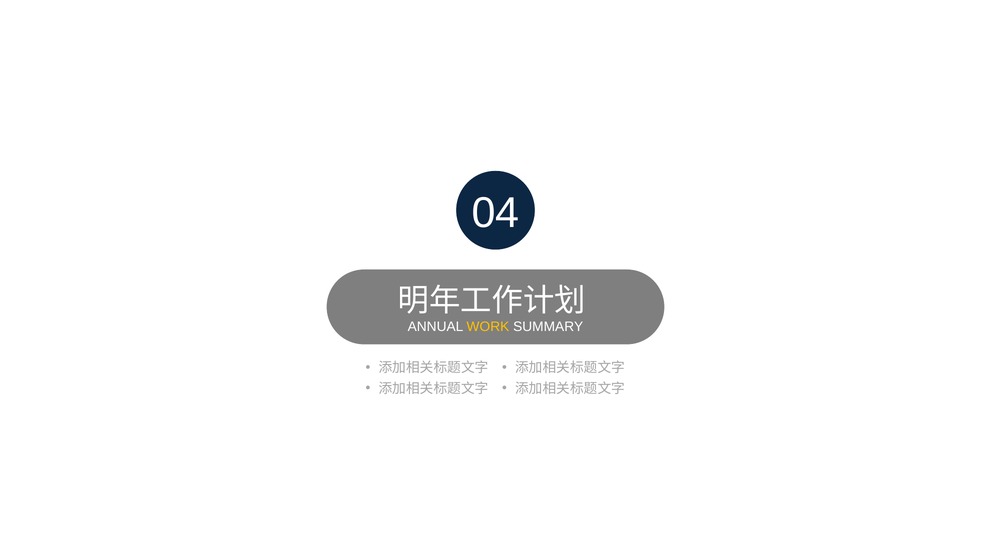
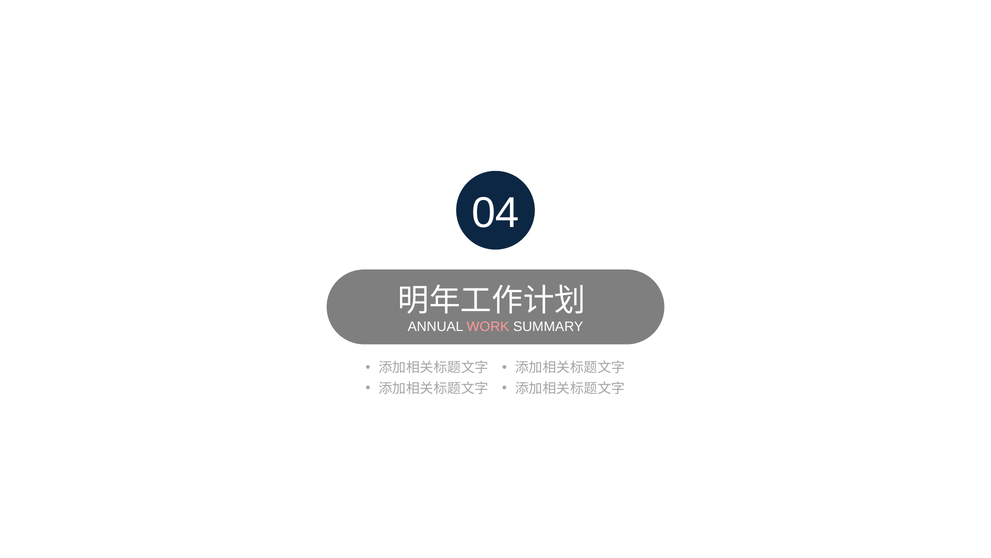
WORK colour: yellow -> pink
